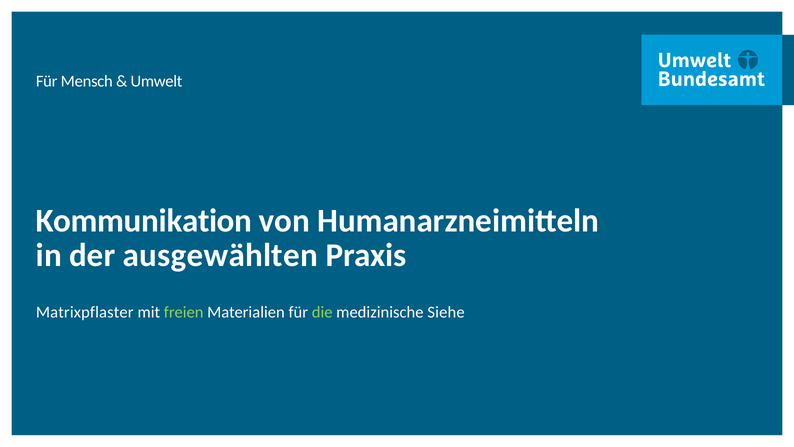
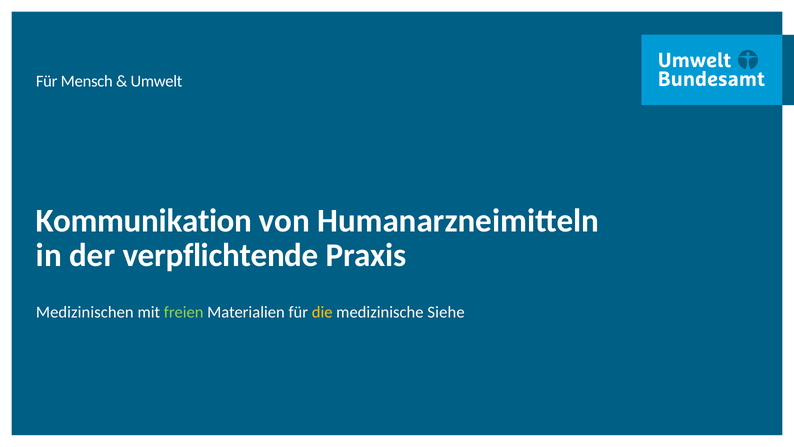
ausgewählten: ausgewählten -> verpflichtende
Matrixpflaster: Matrixpflaster -> Medizinischen
die colour: light green -> yellow
